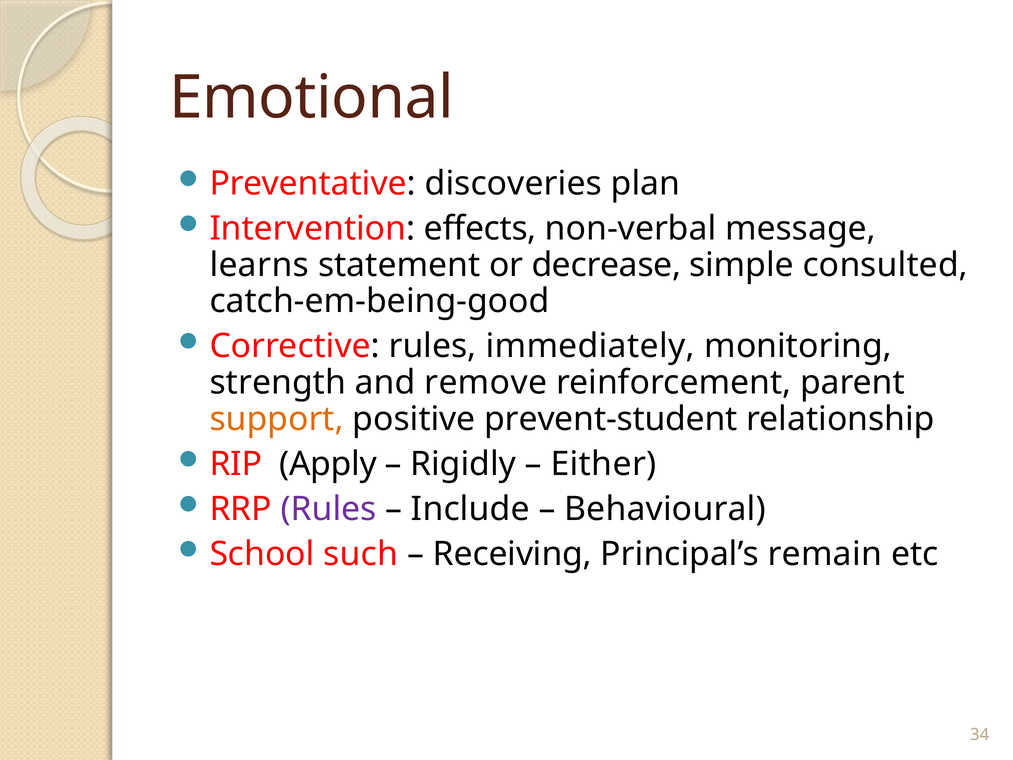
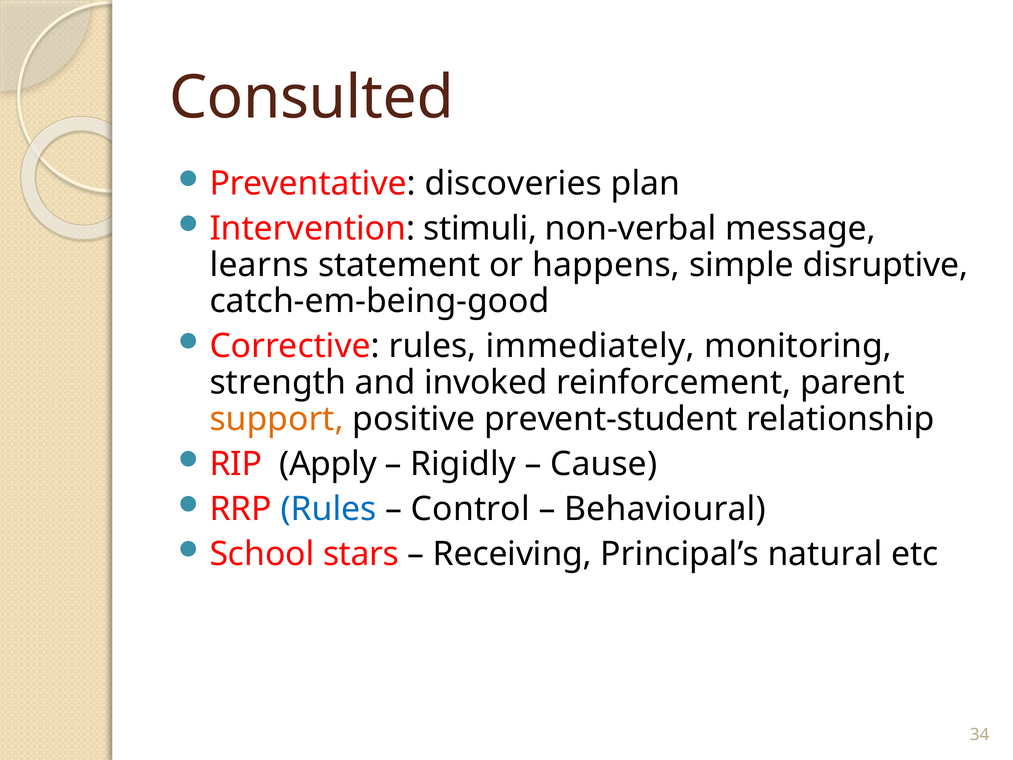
Emotional: Emotional -> Consulted
effects: effects -> stimuli
decrease: decrease -> happens
consulted: consulted -> disruptive
remove: remove -> invoked
Either: Either -> Cause
Rules at (329, 509) colour: purple -> blue
Include: Include -> Control
such: such -> stars
remain: remain -> natural
